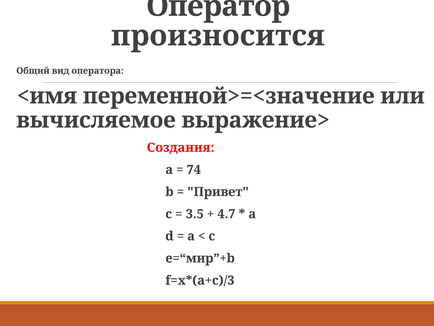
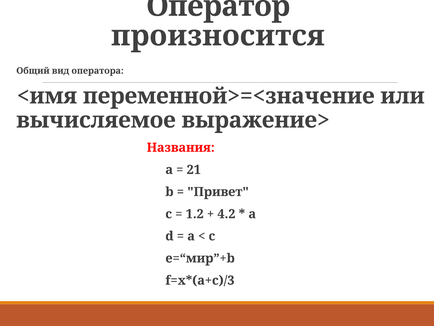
Создания: Создания -> Названия
74: 74 -> 21
3.5: 3.5 -> 1.2
4.7: 4.7 -> 4.2
